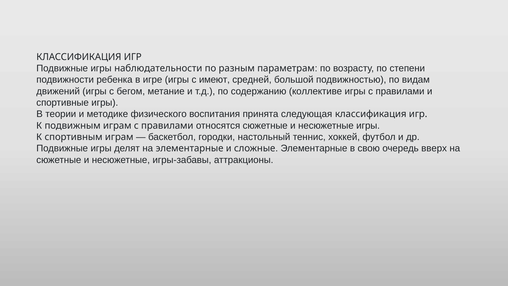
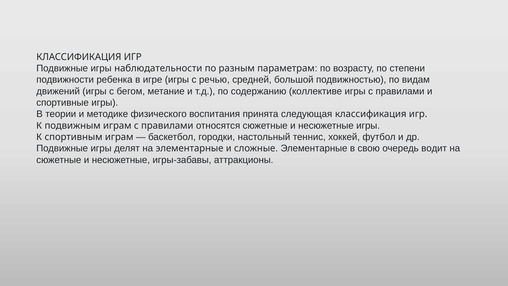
имеют: имеют -> речью
вверх: вверх -> водит
